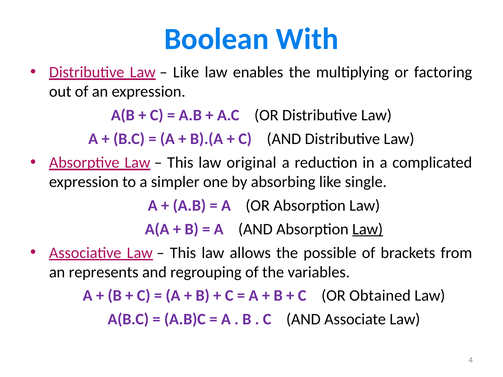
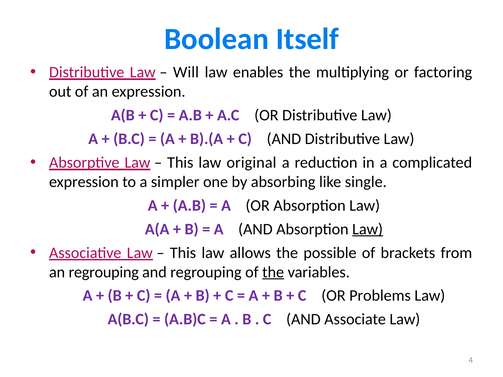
With: With -> Itself
Like at (186, 72): Like -> Will
an represents: represents -> regrouping
the at (273, 272) underline: none -> present
Obtained: Obtained -> Problems
